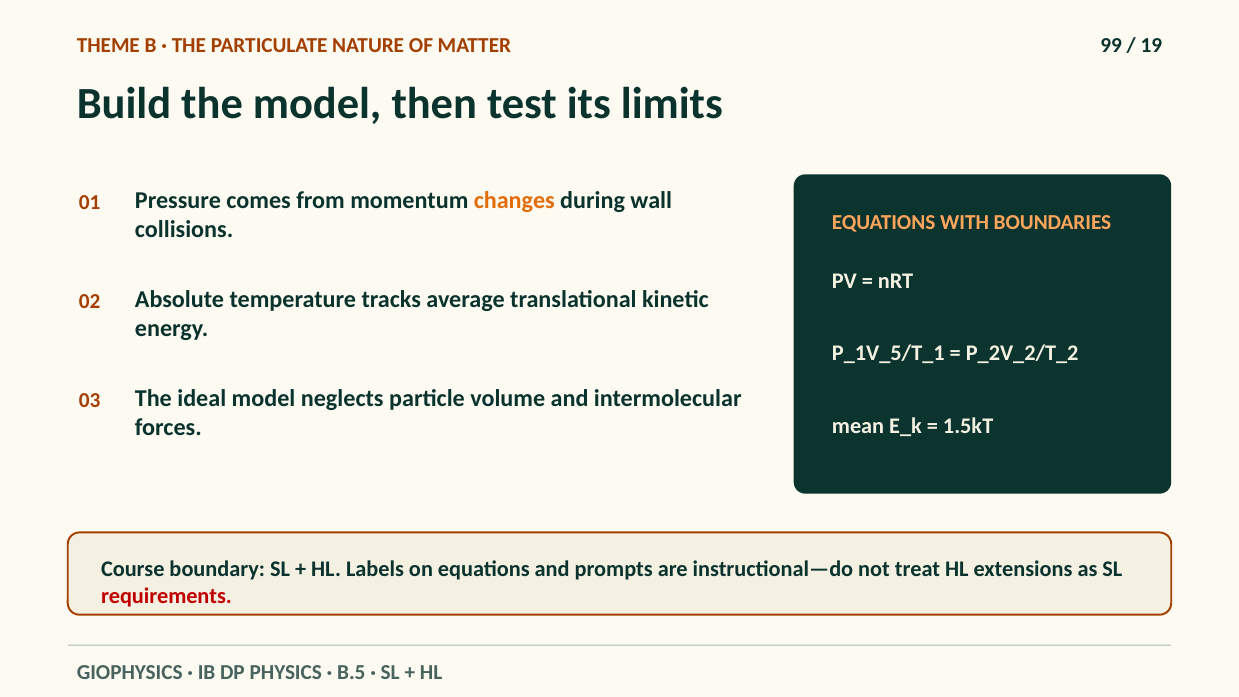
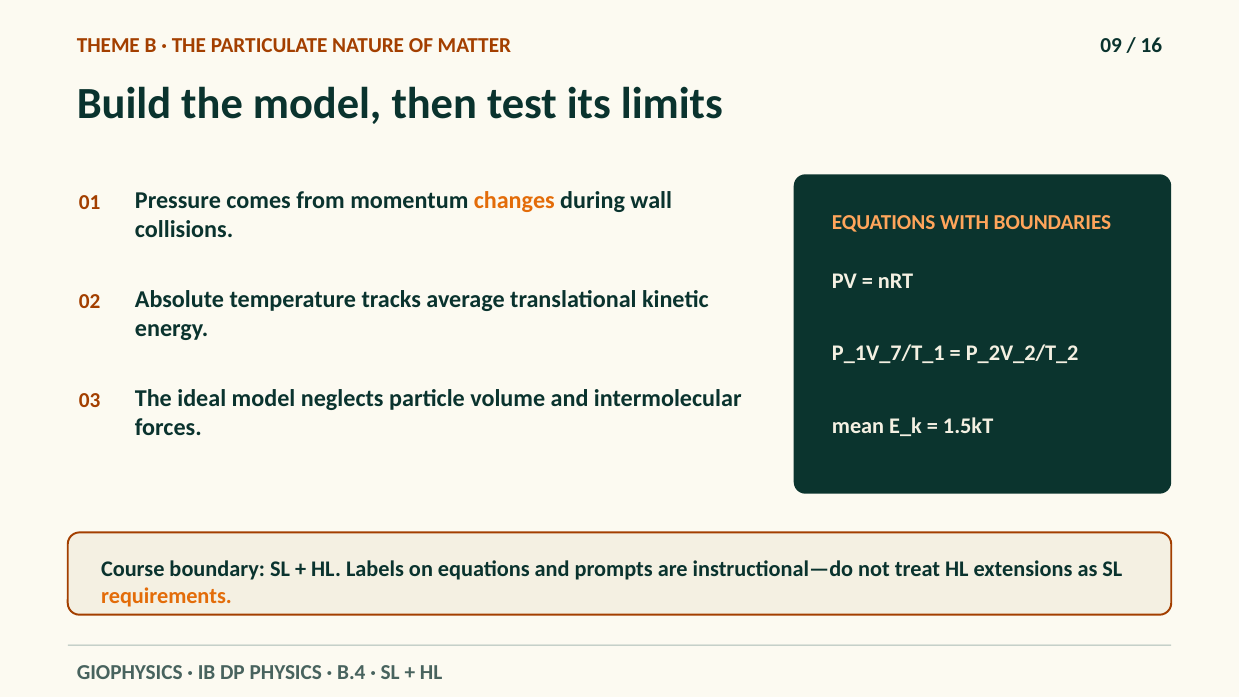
99: 99 -> 09
19: 19 -> 16
P_1V_5/T_1: P_1V_5/T_1 -> P_1V_7/T_1
requirements colour: red -> orange
B.5: B.5 -> B.4
